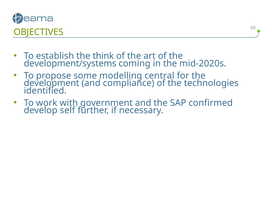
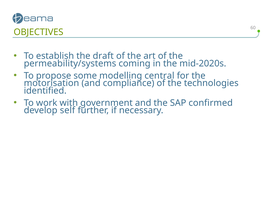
think: think -> draft
development/systems: development/systems -> permeability/systems
development: development -> motorisation
